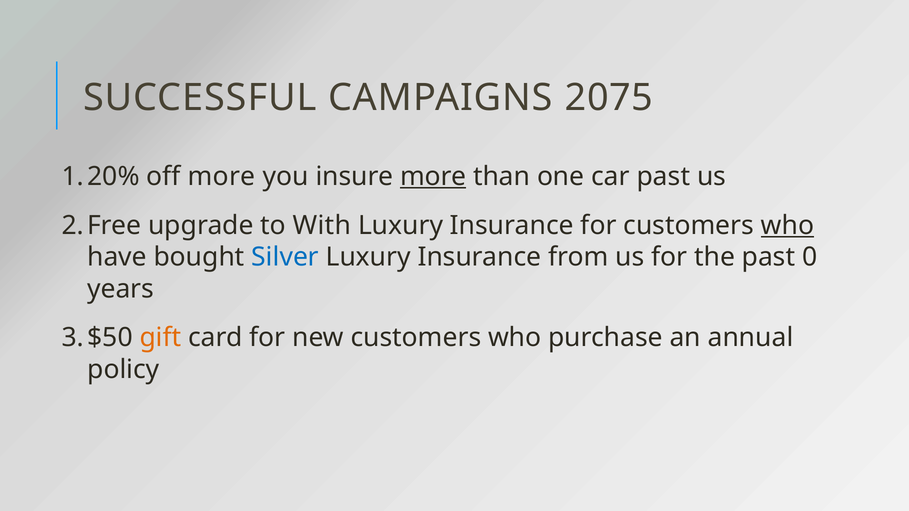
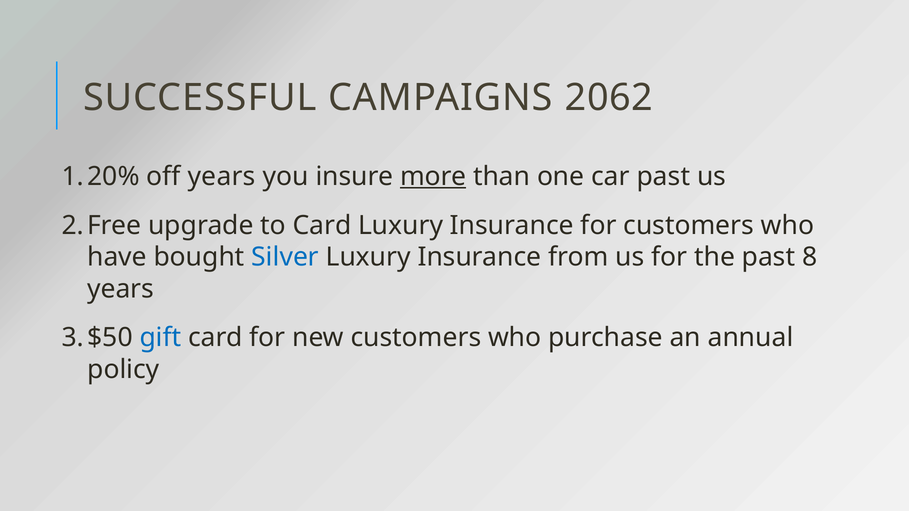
2075: 2075 -> 2062
off more: more -> years
to With: With -> Card
who at (788, 225) underline: present -> none
0: 0 -> 8
gift colour: orange -> blue
